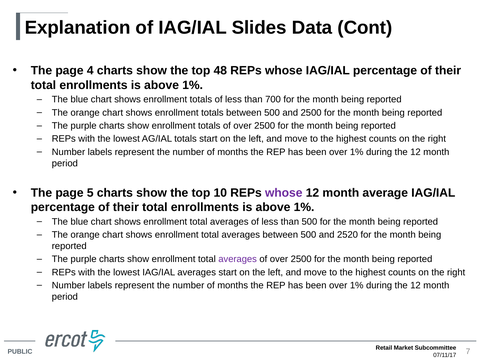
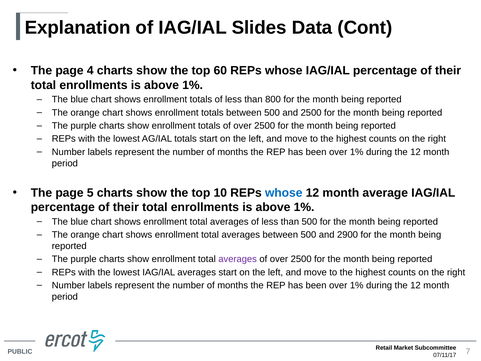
48: 48 -> 60
700: 700 -> 800
whose at (284, 193) colour: purple -> blue
2520: 2520 -> 2900
